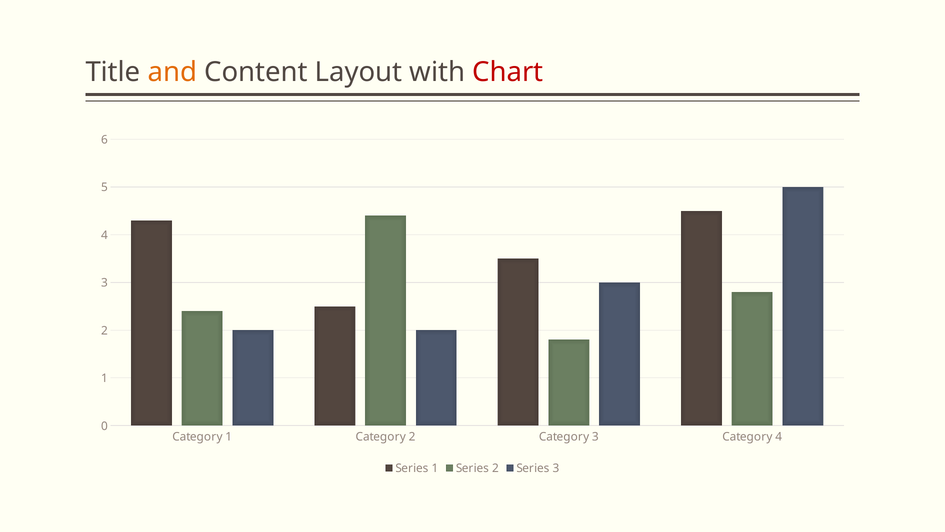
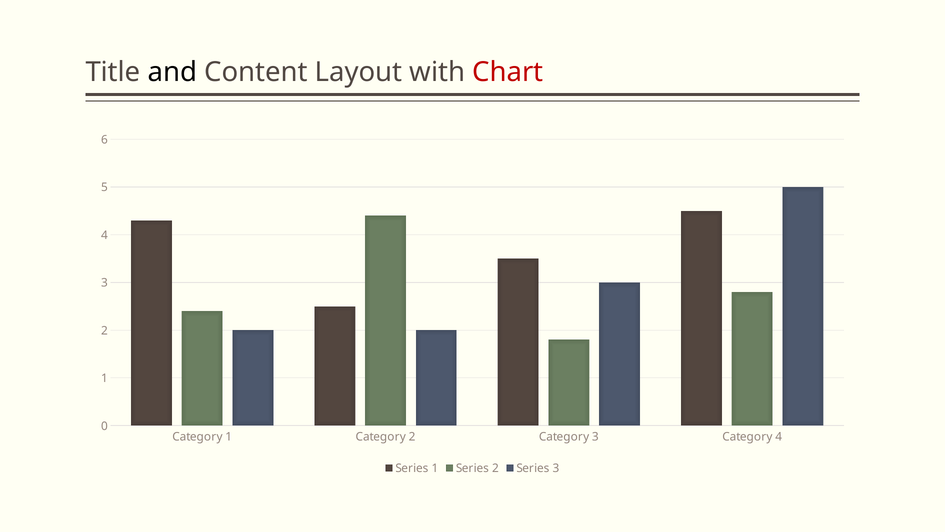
and colour: orange -> black
